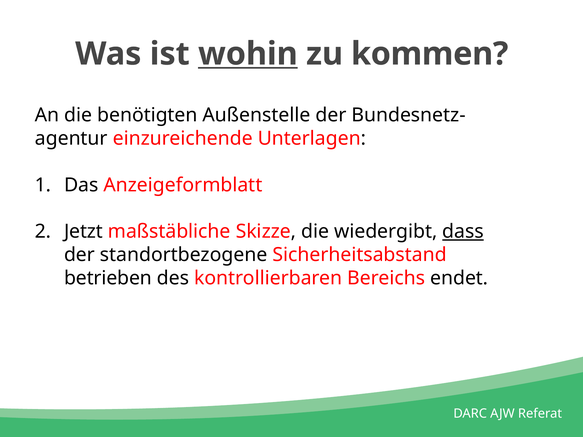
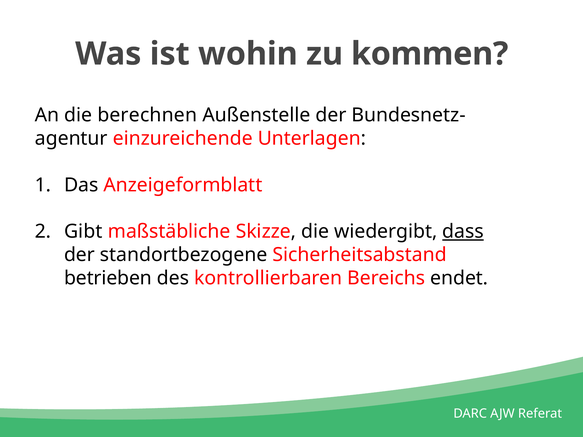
wohin underline: present -> none
benötigten: benötigten -> berechnen
Jetzt: Jetzt -> Gibt
